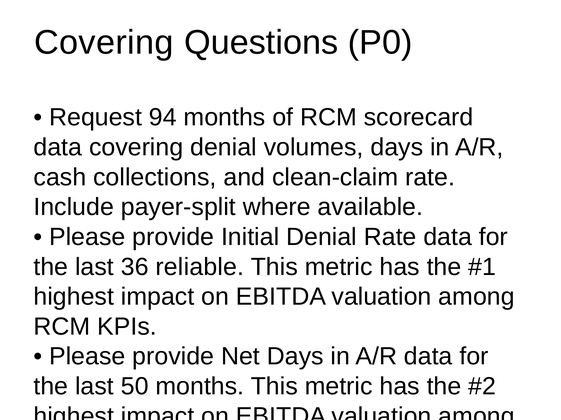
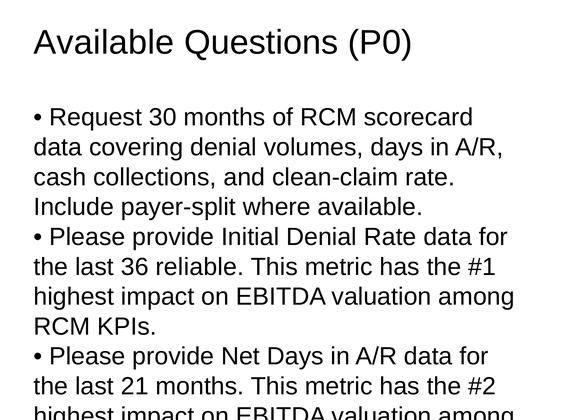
Covering at (104, 43): Covering -> Available
94: 94 -> 30
50: 50 -> 21
